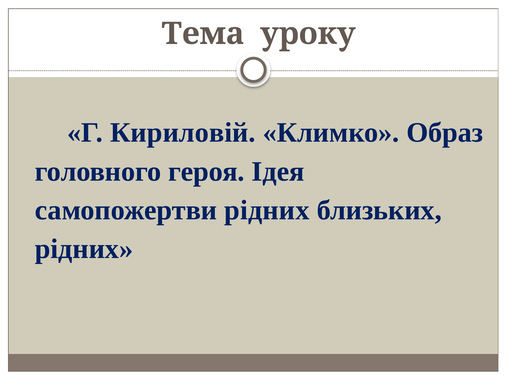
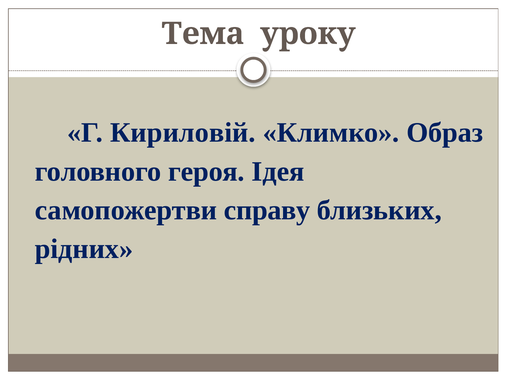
самопожертви рідних: рідних -> справу
